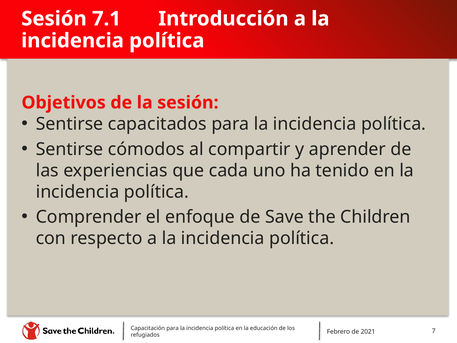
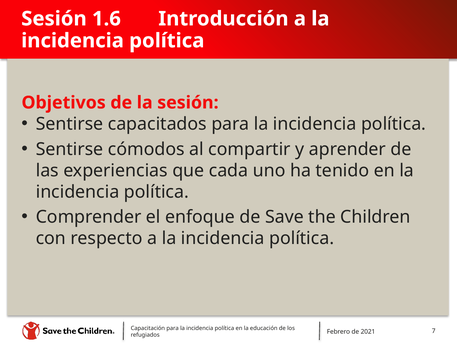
7.1: 7.1 -> 1.6
